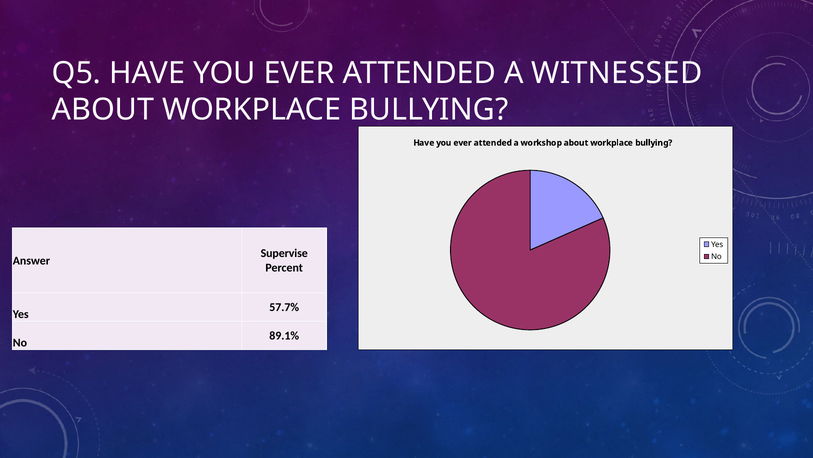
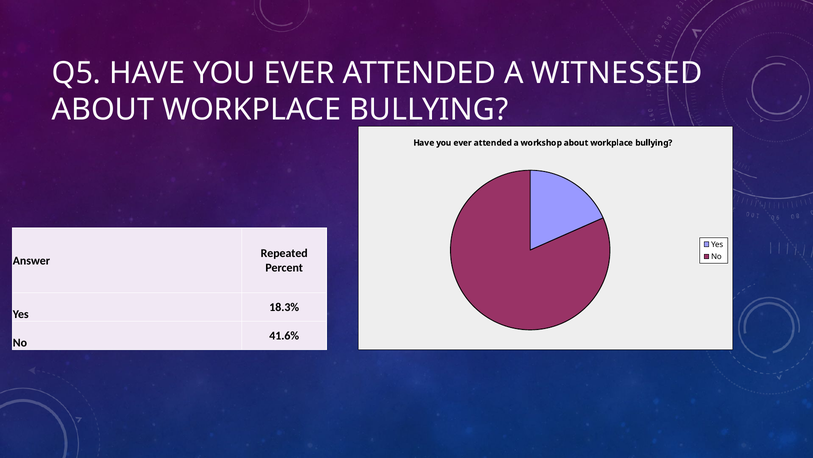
Supervise: Supervise -> Repeated
57.7%: 57.7% -> 18.3%
89.1%: 89.1% -> 41.6%
